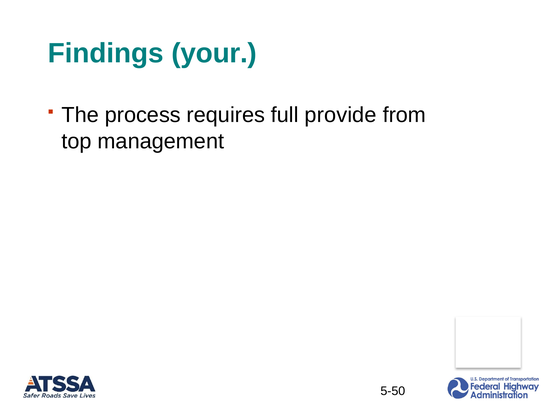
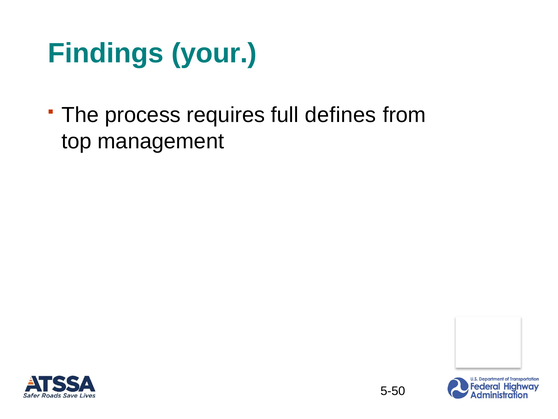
provide: provide -> defines
